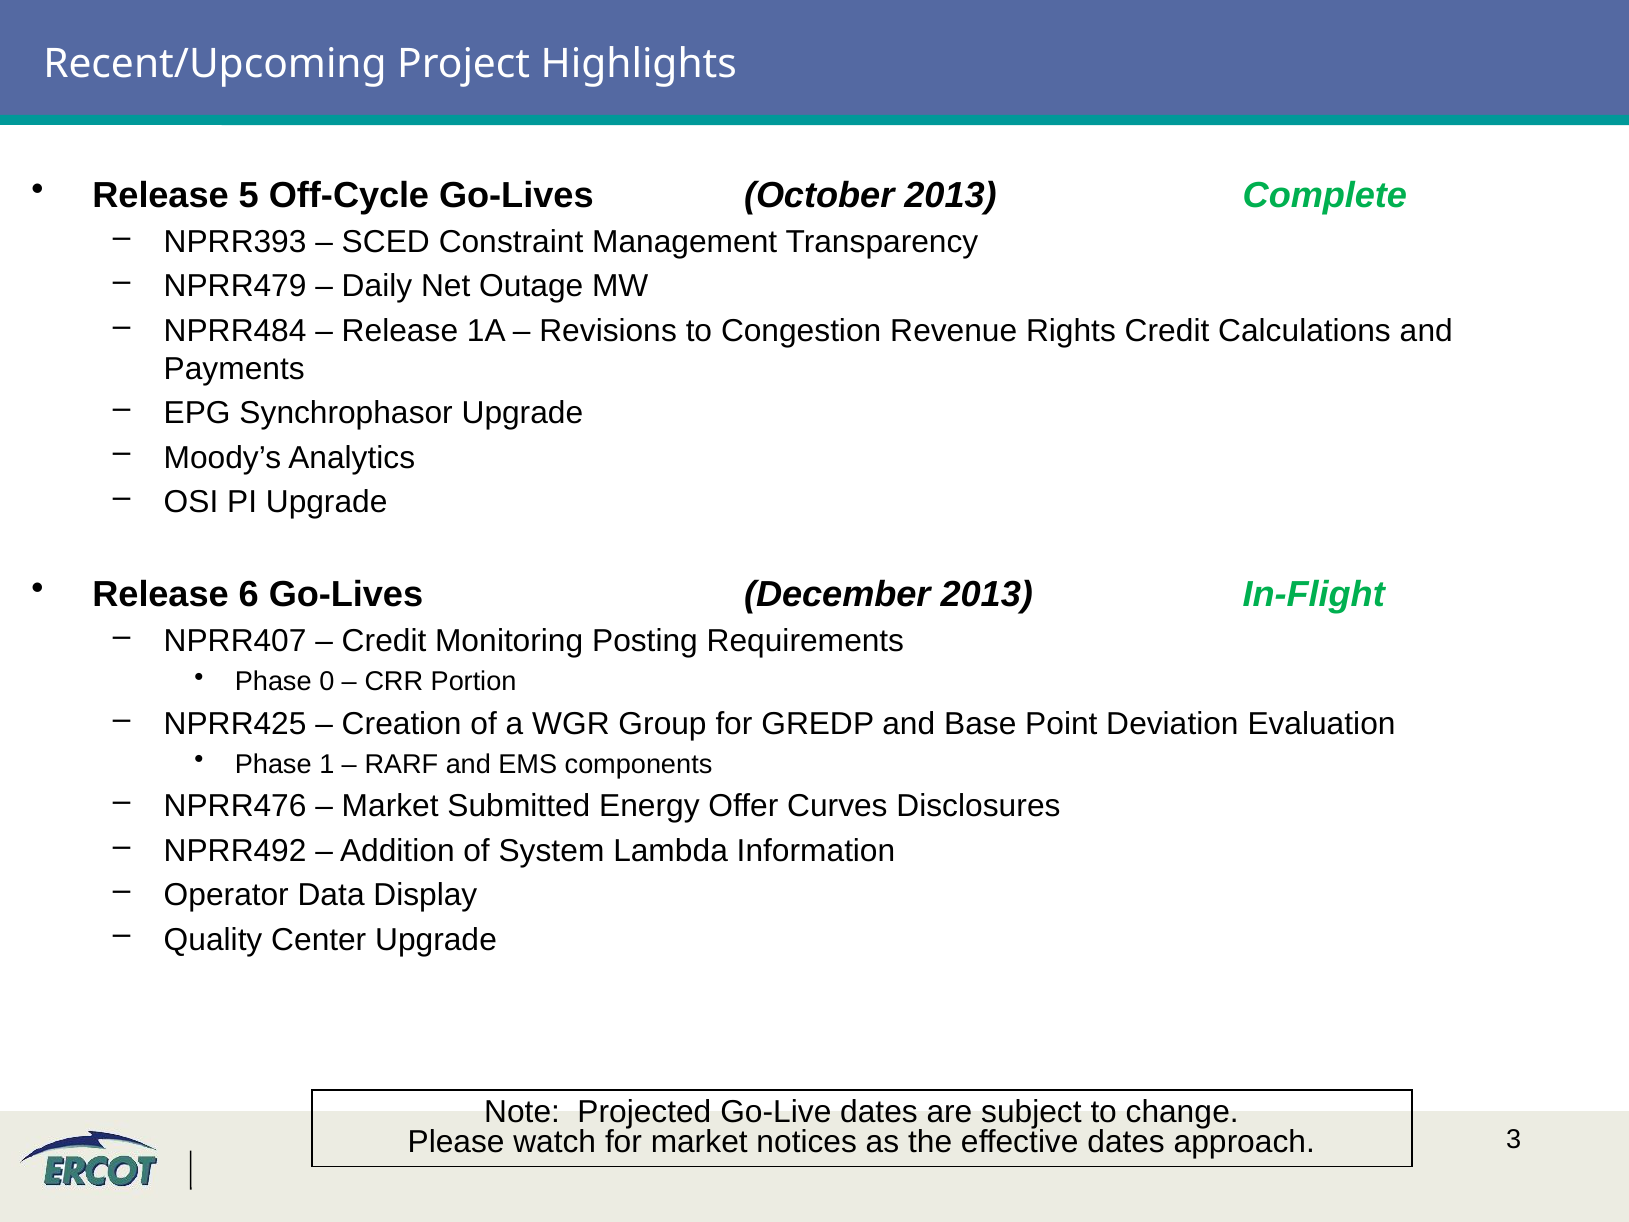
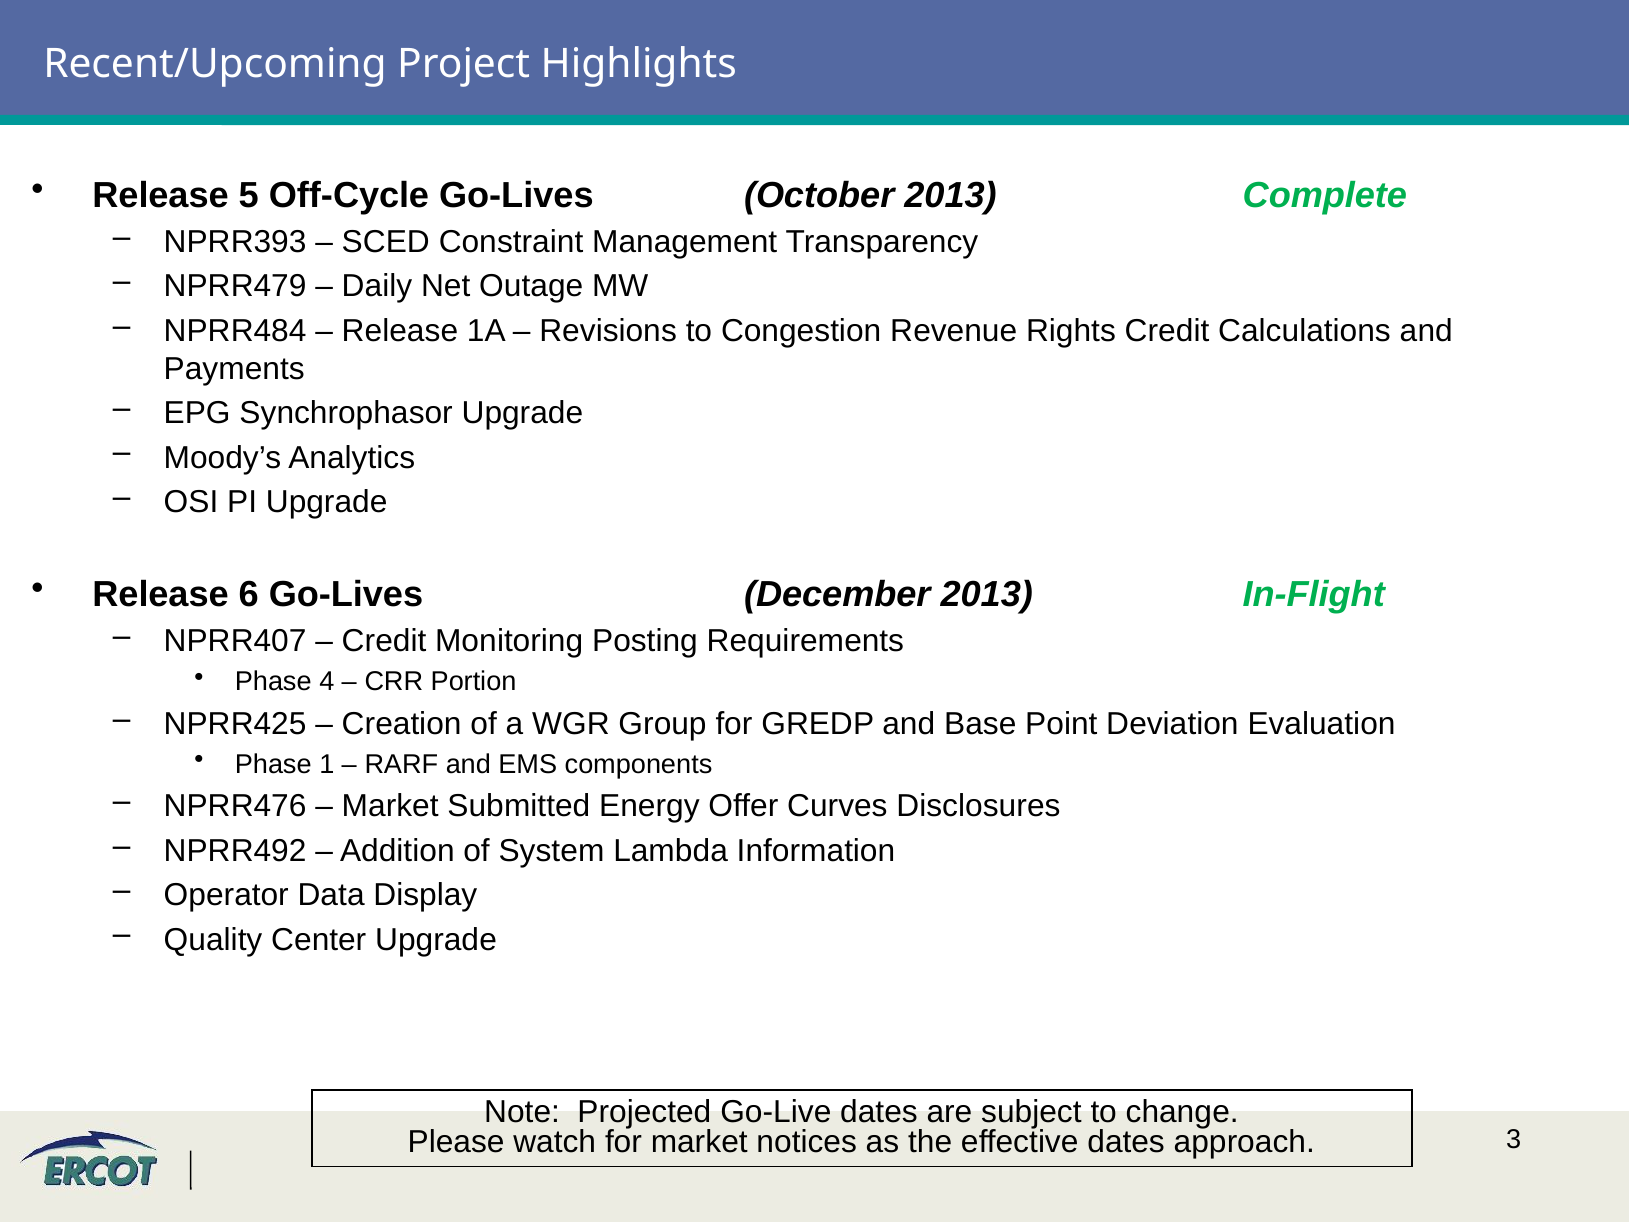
0: 0 -> 4
